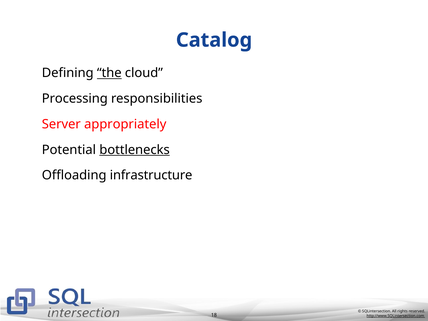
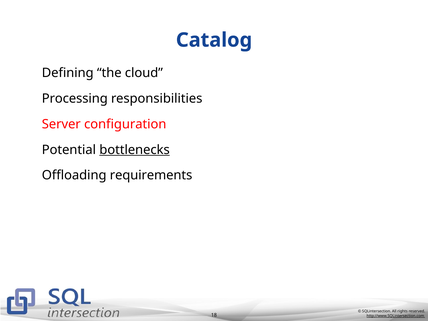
the underline: present -> none
appropriately: appropriately -> configuration
infrastructure: infrastructure -> requirements
